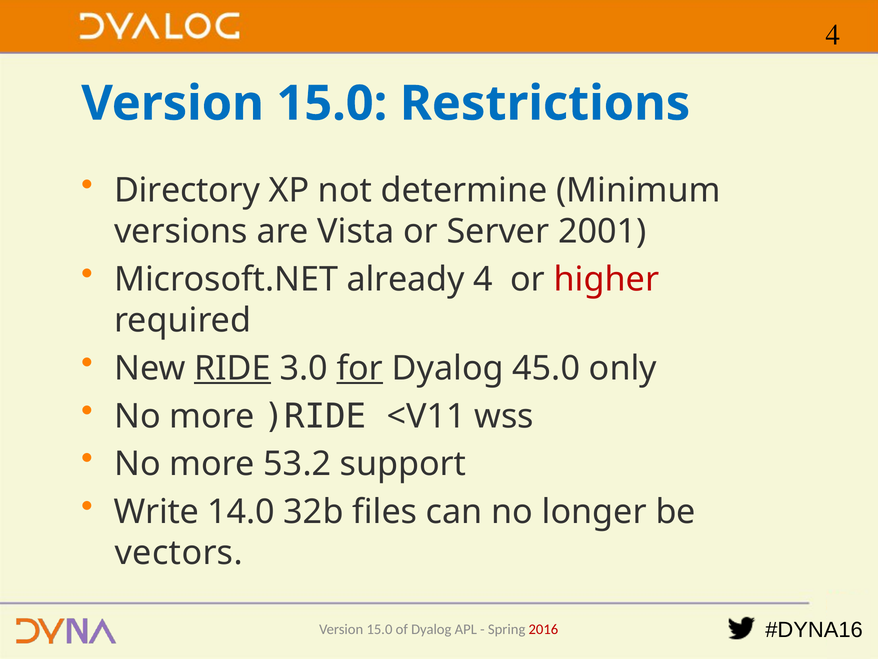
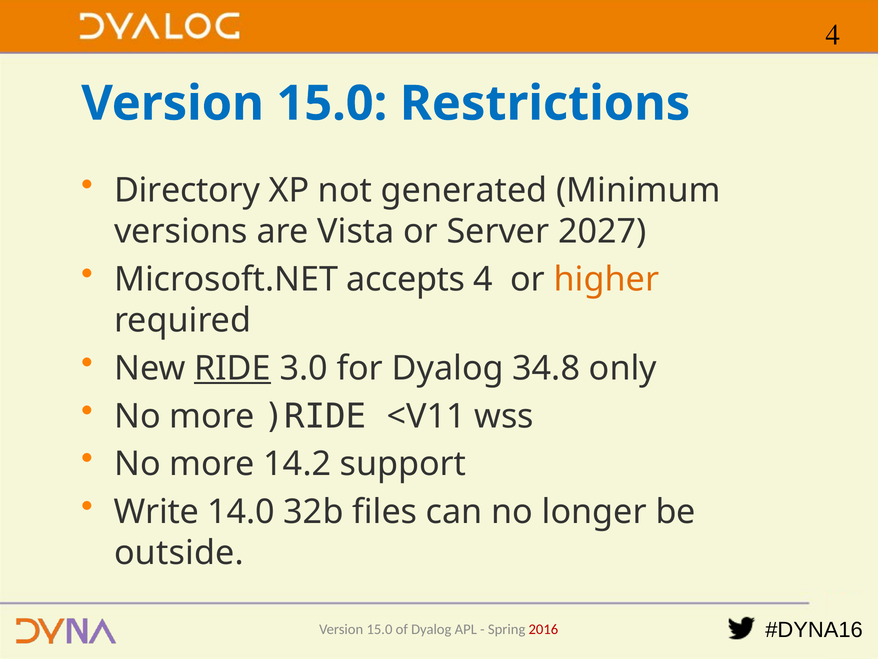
determine: determine -> generated
2001: 2001 -> 2027
already: already -> accepts
higher colour: red -> orange
for underline: present -> none
45.0: 45.0 -> 34.8
53.2: 53.2 -> 14.2
vectors: vectors -> outside
